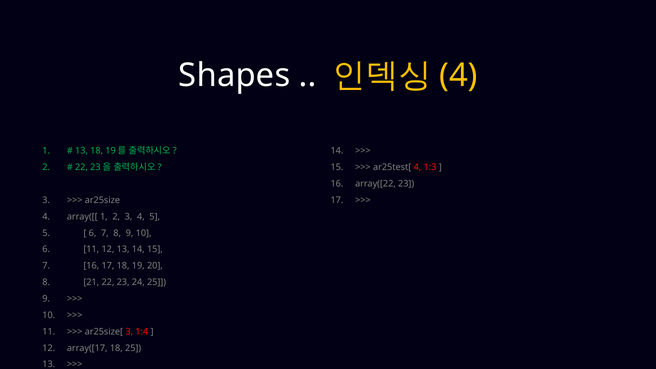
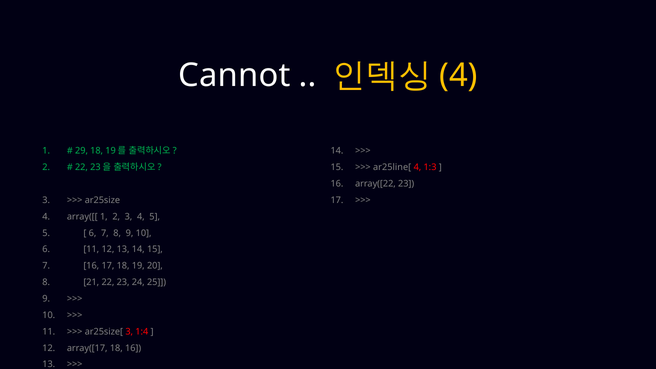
Shapes: Shapes -> Cannot
13 at (82, 151): 13 -> 29
ar25test[: ar25test[ -> ar25line[
18 25: 25 -> 16
